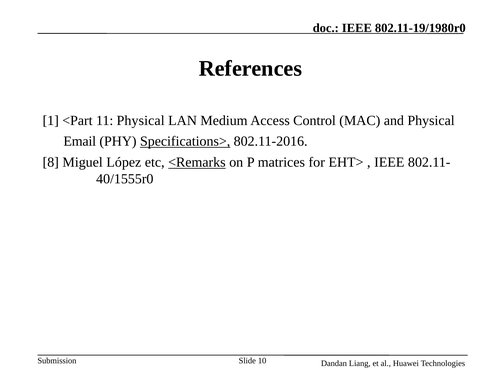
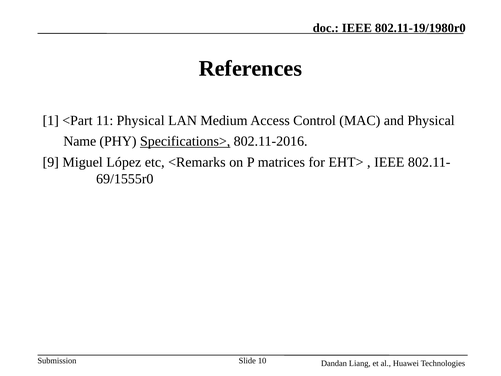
Email: Email -> Name
8: 8 -> 9
<Remarks underline: present -> none
40/1555r0: 40/1555r0 -> 69/1555r0
